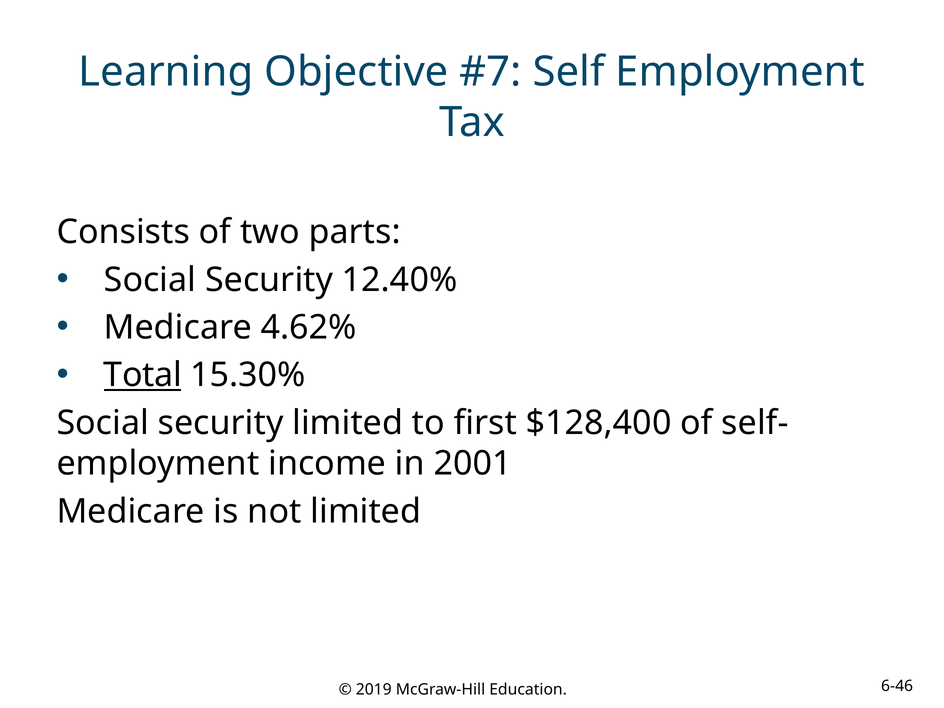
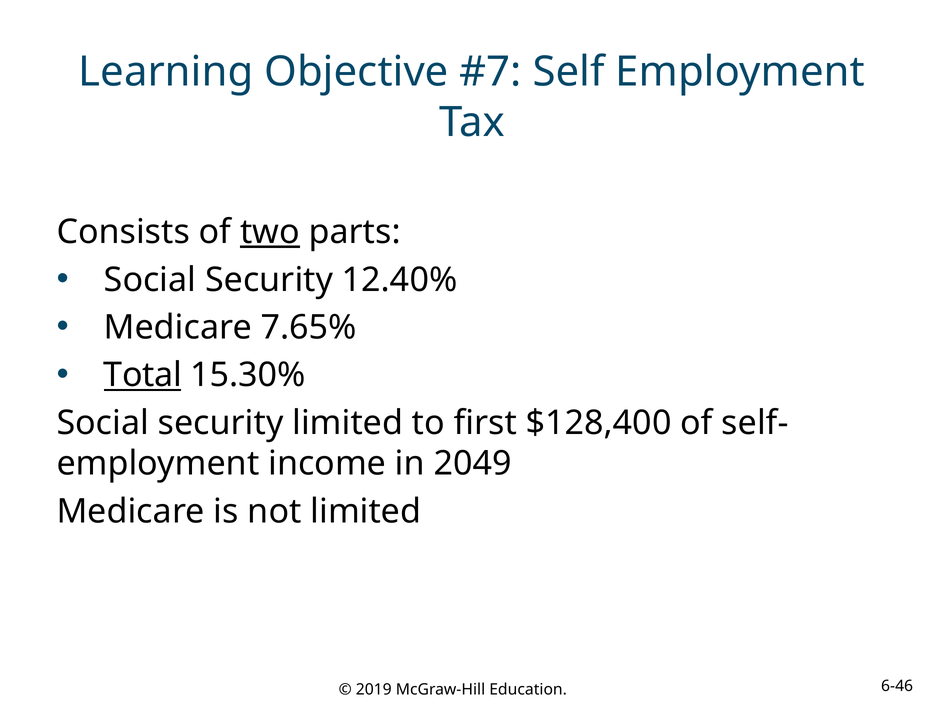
two underline: none -> present
4.62%: 4.62% -> 7.65%
2001: 2001 -> 2049
